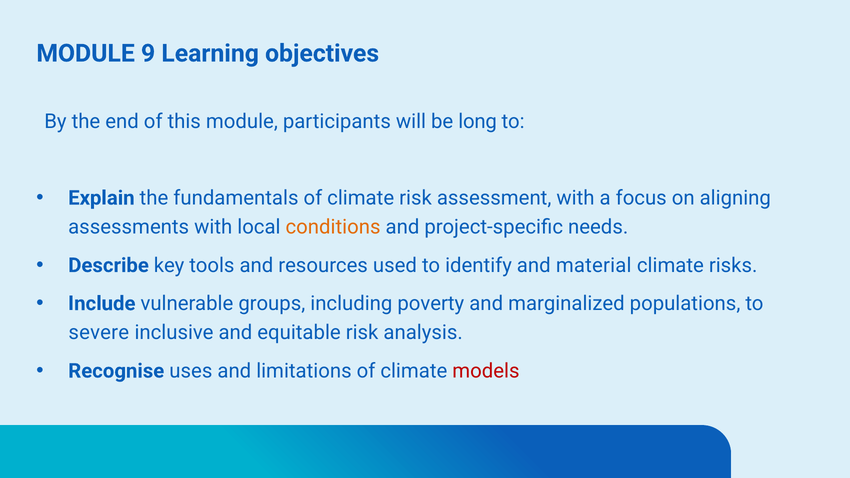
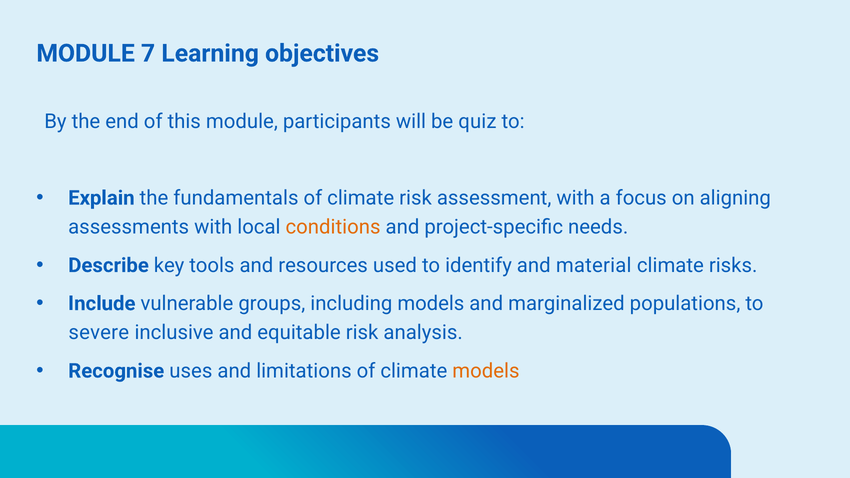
9: 9 -> 7
long: long -> quiz
including poverty: poverty -> models
models at (486, 371) colour: red -> orange
